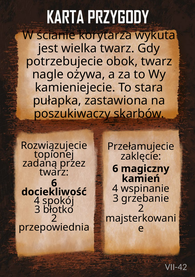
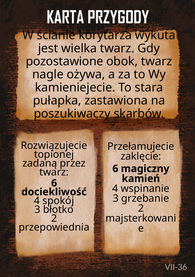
potrzebujecie: potrzebujecie -> pozostawione
VII-42: VII-42 -> VII-36
